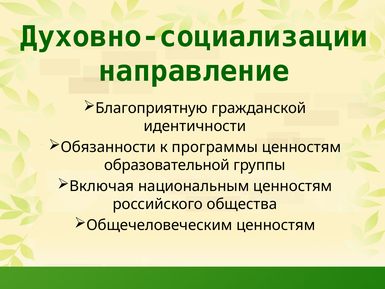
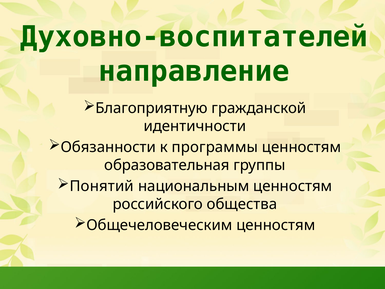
Духовно-социализации: Духовно-социализации -> Духовно-воспитателей
образовательной: образовательной -> образовательная
Включая: Включая -> Понятий
